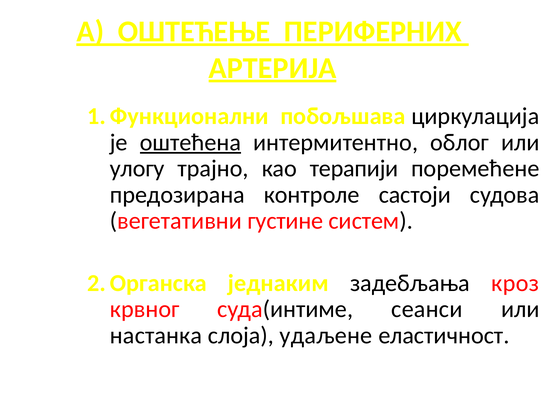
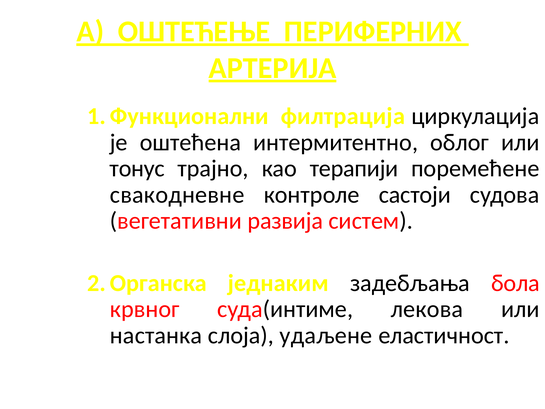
побољшава: побољшава -> филтрација
оштећена underline: present -> none
улогу: улогу -> тонус
предозирана: предозирана -> свакодневне
густине: густине -> развија
кроз: кроз -> бола
сеанси: сеанси -> лекова
